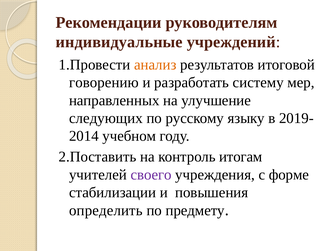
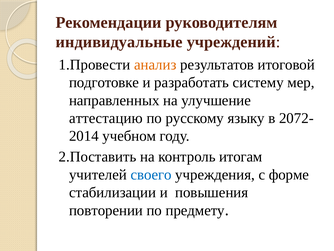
говорению: говорению -> подготовке
следующих: следующих -> аттестацию
2019-: 2019- -> 2072-
своего colour: purple -> blue
определить: определить -> повторении
